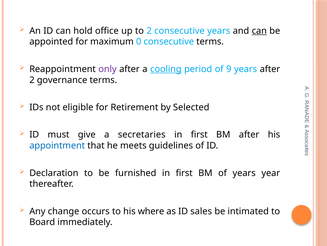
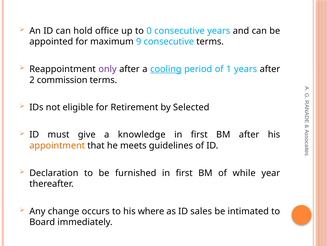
to 2: 2 -> 0
can at (259, 31) underline: present -> none
0: 0 -> 9
9: 9 -> 1
governance: governance -> commission
secretaries: secretaries -> knowledge
appointment colour: blue -> orange
of years: years -> while
